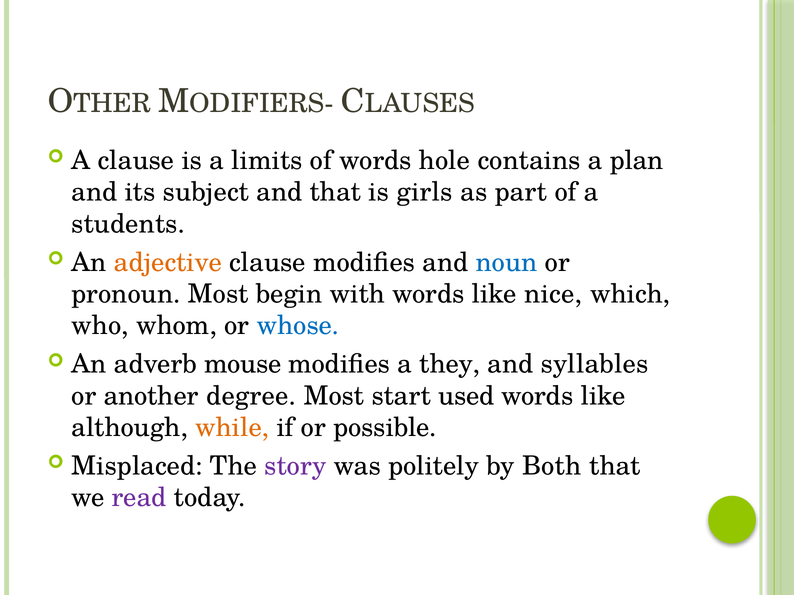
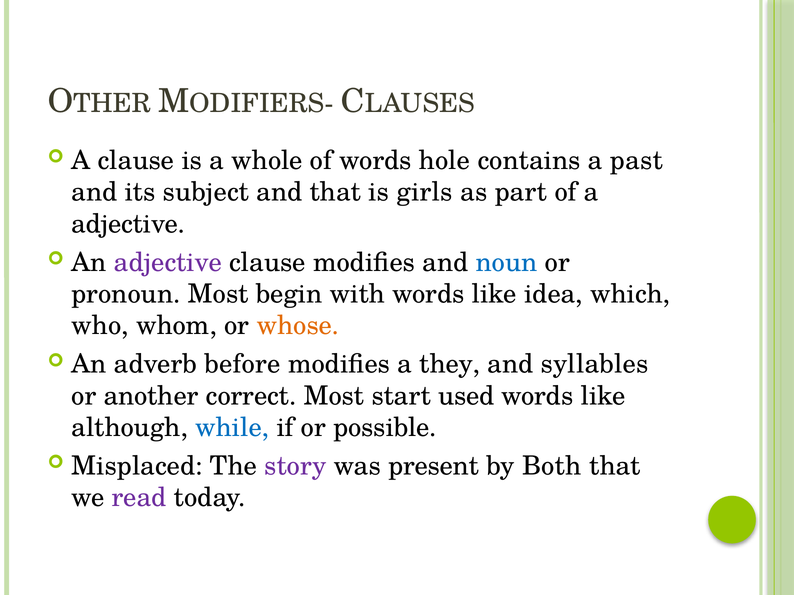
limits: limits -> whole
plan: plan -> past
students at (128, 224): students -> adjective
adjective at (168, 263) colour: orange -> purple
nice: nice -> idea
whose colour: blue -> orange
mouse: mouse -> before
degree: degree -> correct
while colour: orange -> blue
politely: politely -> present
